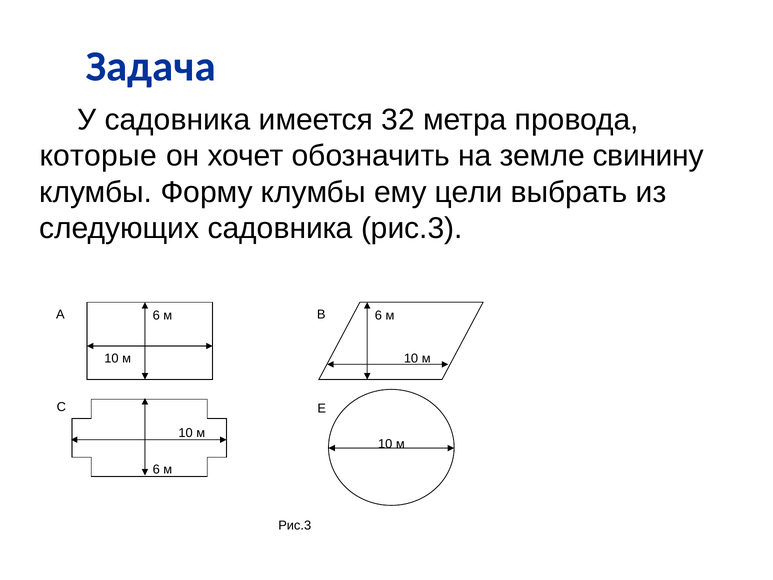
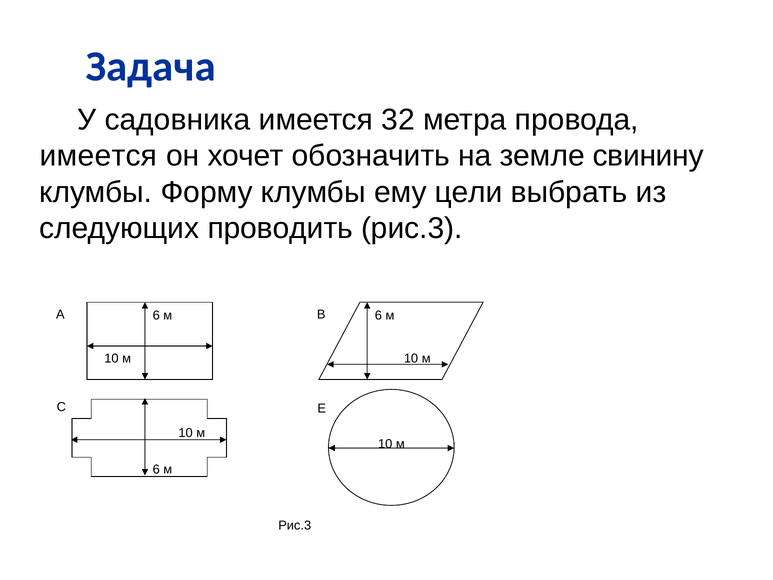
которые at (98, 156): которые -> имеется
следующих садовника: садовника -> проводить
